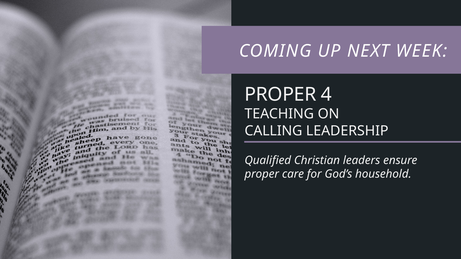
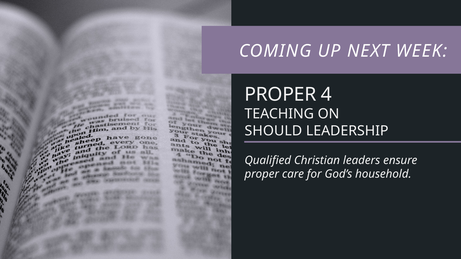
CALLING: CALLING -> SHOULD
